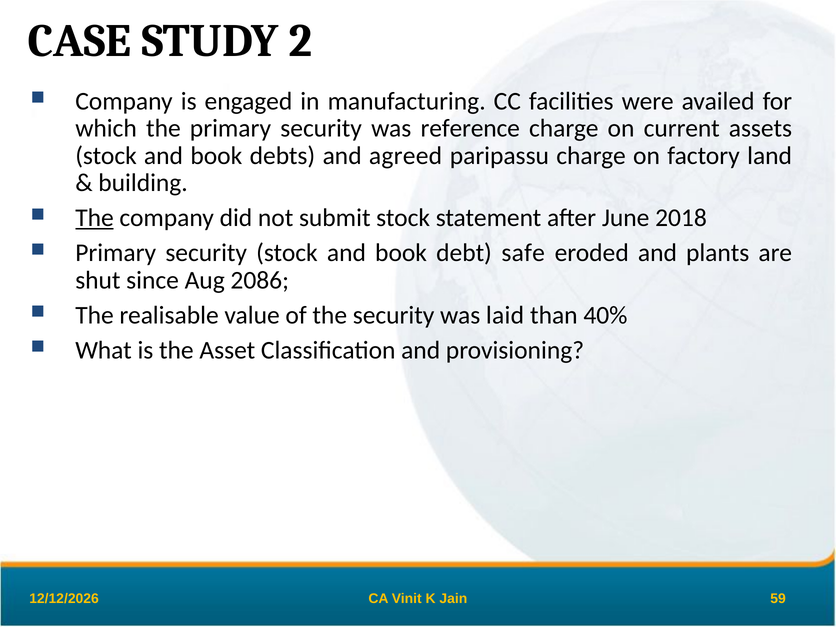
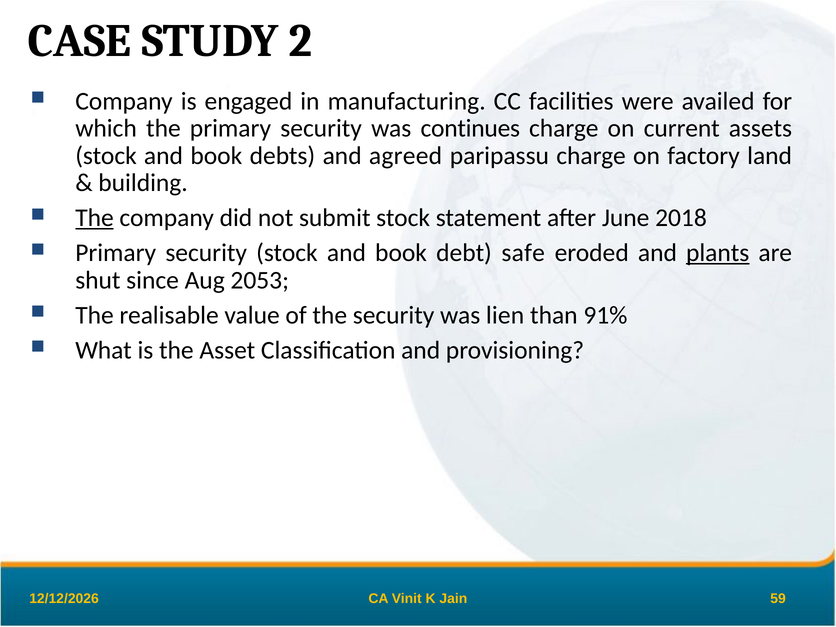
reference: reference -> continues
plants underline: none -> present
2086: 2086 -> 2053
laid: laid -> lien
40%: 40% -> 91%
